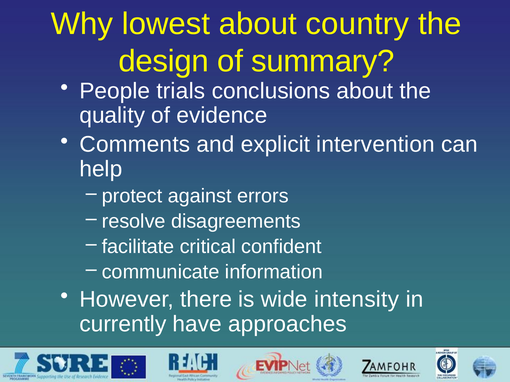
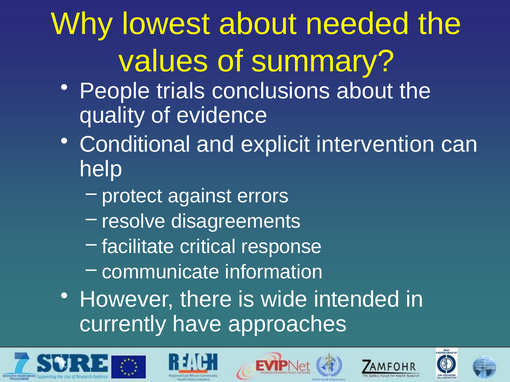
country: country -> needed
design: design -> values
Comments: Comments -> Conditional
confident: confident -> response
intensity: intensity -> intended
